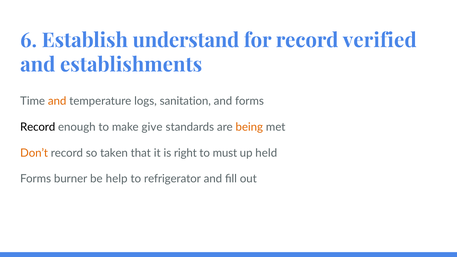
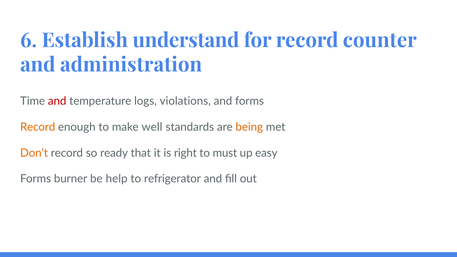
verified: verified -> counter
establishments: establishments -> administration
and at (57, 101) colour: orange -> red
sanitation: sanitation -> violations
Record at (38, 127) colour: black -> orange
give: give -> well
taken: taken -> ready
held: held -> easy
